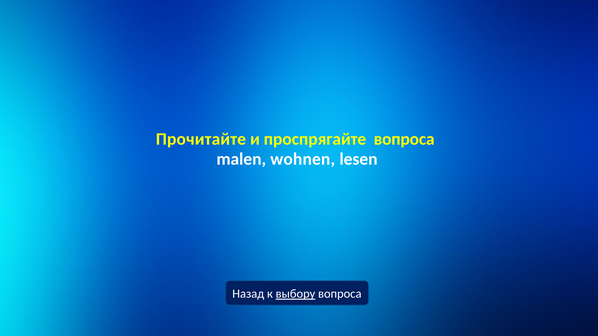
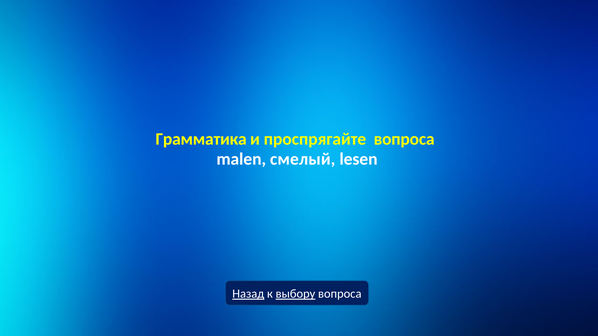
Прочитайте: Прочитайте -> Грамматика
wohnen: wohnen -> смелый
Назад underline: none -> present
